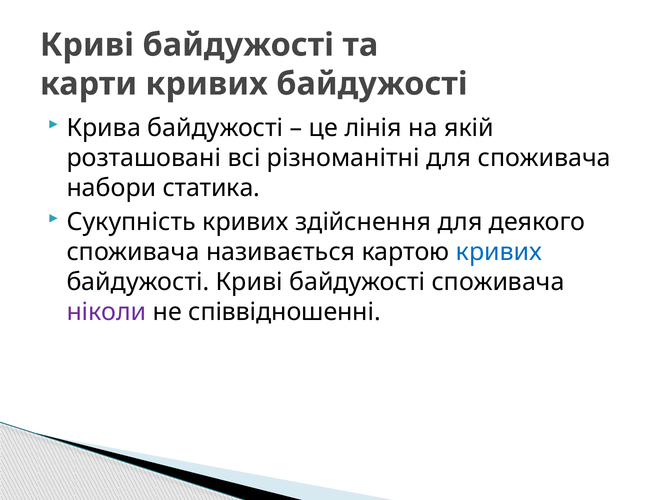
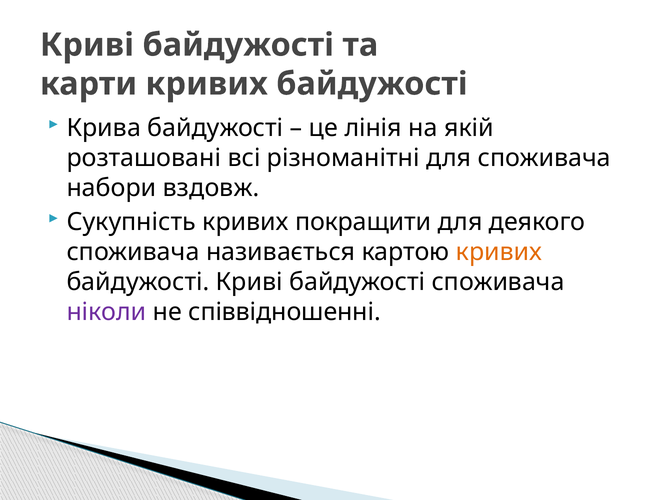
статика: статика -> вздовж
здійснення: здійснення -> покращити
кривих at (499, 252) colour: blue -> orange
